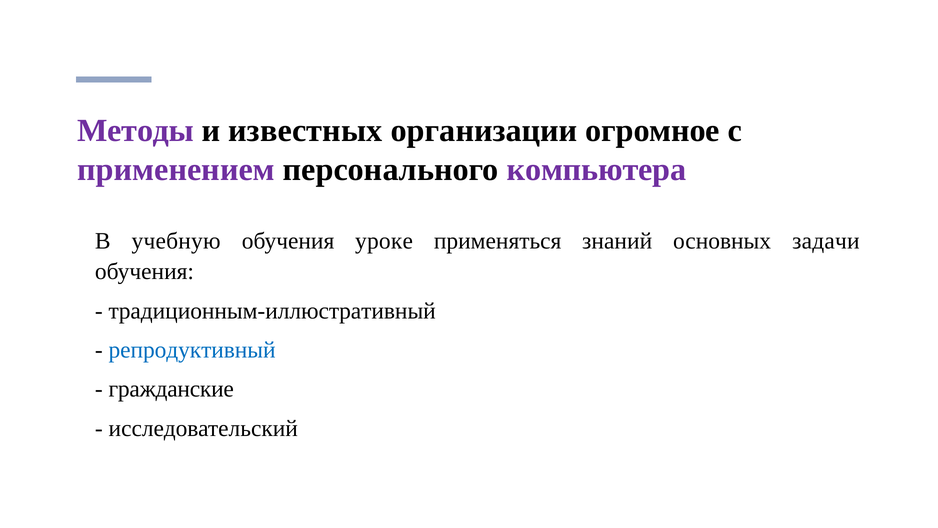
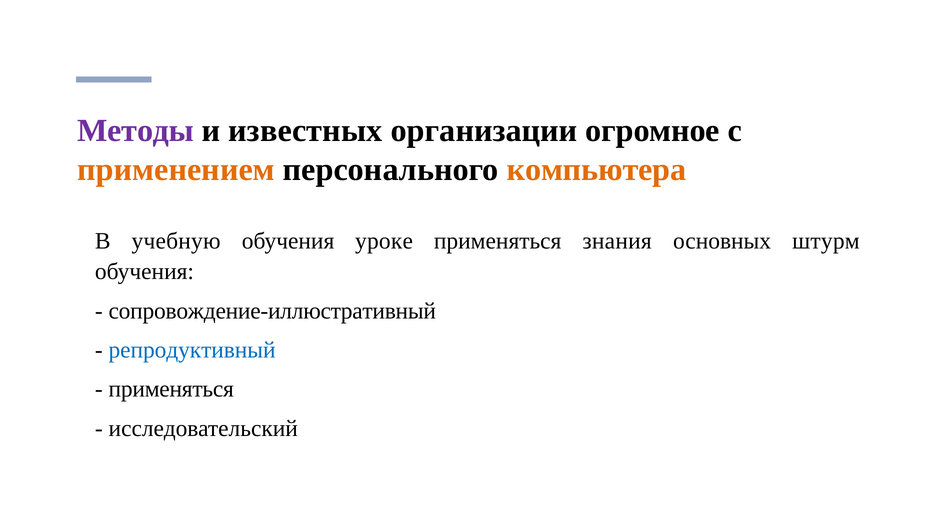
применением colour: purple -> orange
компьютера colour: purple -> orange
знаний: знаний -> знания
задачи: задачи -> штурм
традиционным-иллюстративный: традиционным-иллюстративный -> сопровождение-иллюстративный
гражданские at (171, 389): гражданские -> применяться
